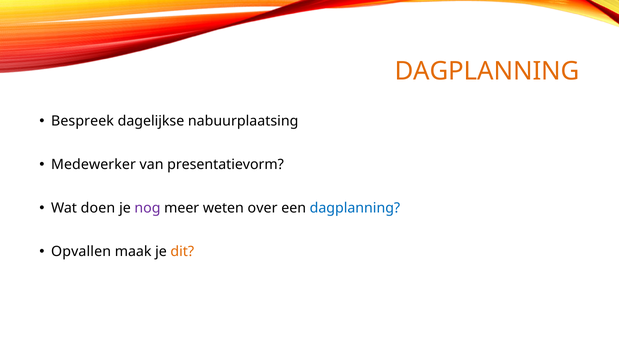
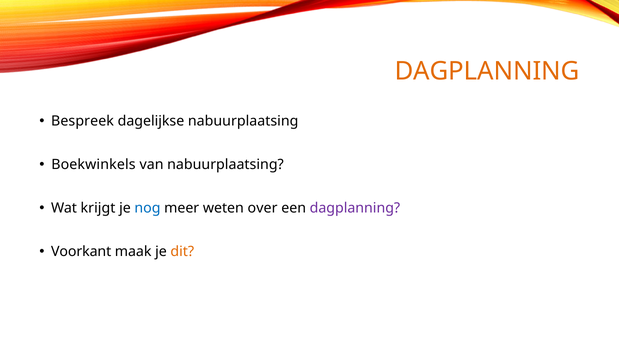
Medewerker: Medewerker -> Boekwinkels
van presentatievorm: presentatievorm -> nabuurplaatsing
doen: doen -> krijgt
nog colour: purple -> blue
dagplanning at (355, 208) colour: blue -> purple
Opvallen: Opvallen -> Voorkant
